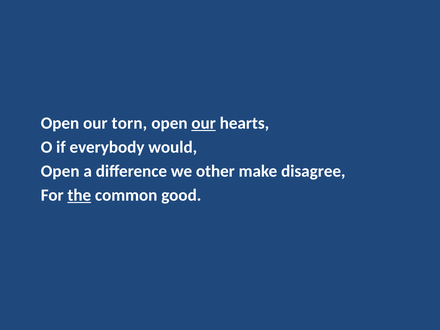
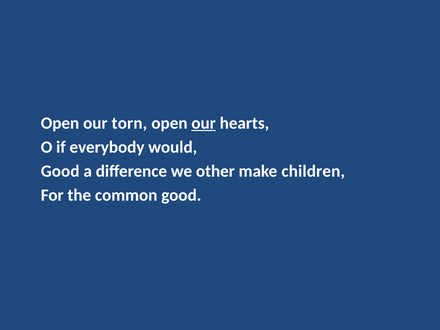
Open at (60, 171): Open -> Good
disagree: disagree -> children
the underline: present -> none
